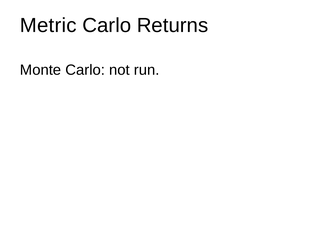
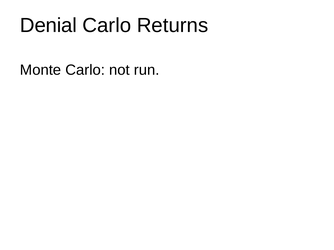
Metric: Metric -> Denial
